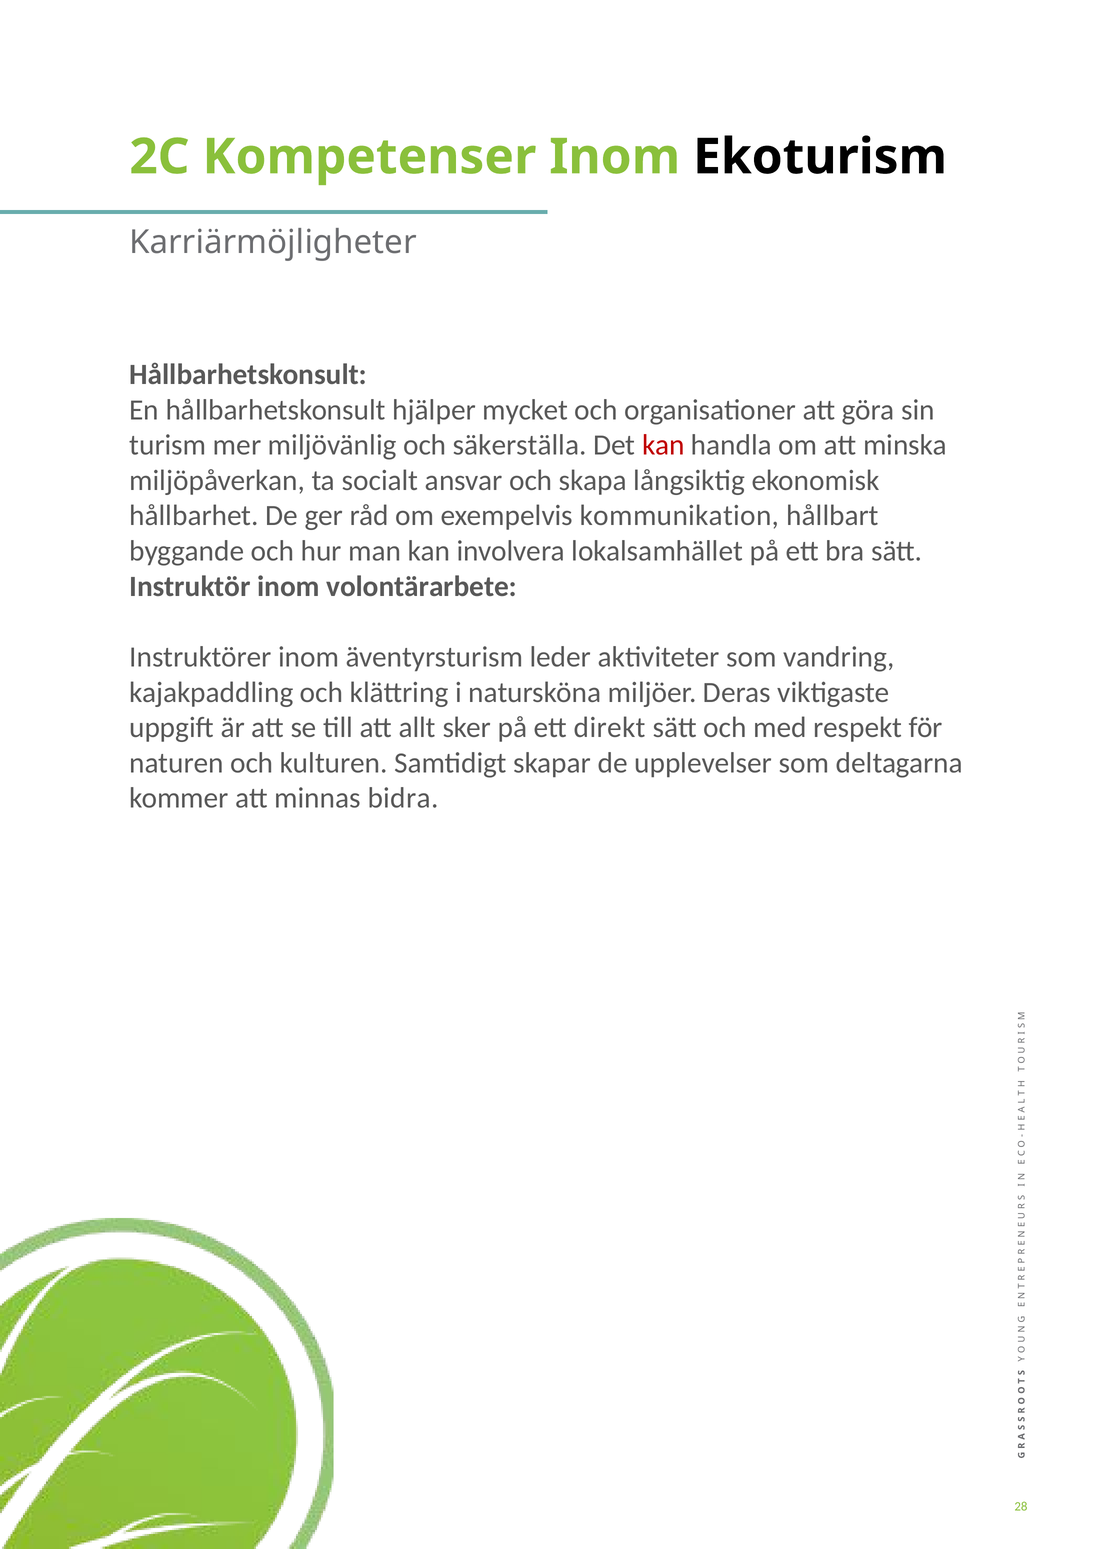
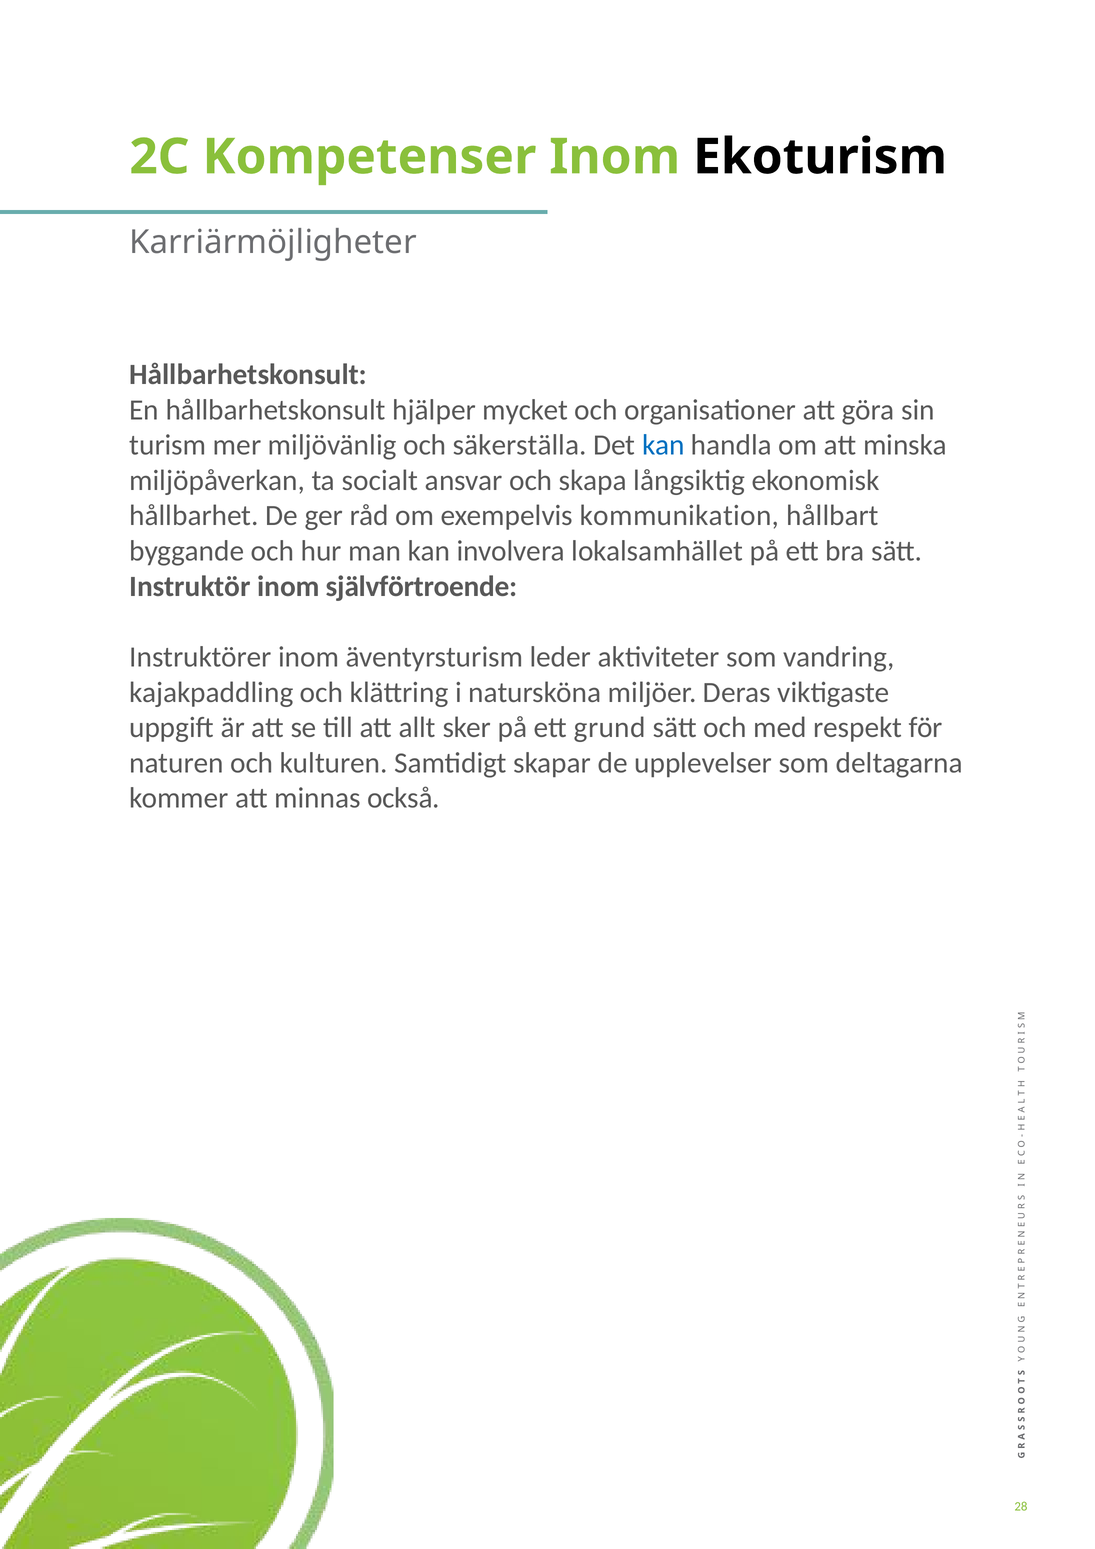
kan at (663, 445) colour: red -> blue
volontärarbete: volontärarbete -> självförtroende
direkt: direkt -> grund
bidra: bidra -> också
